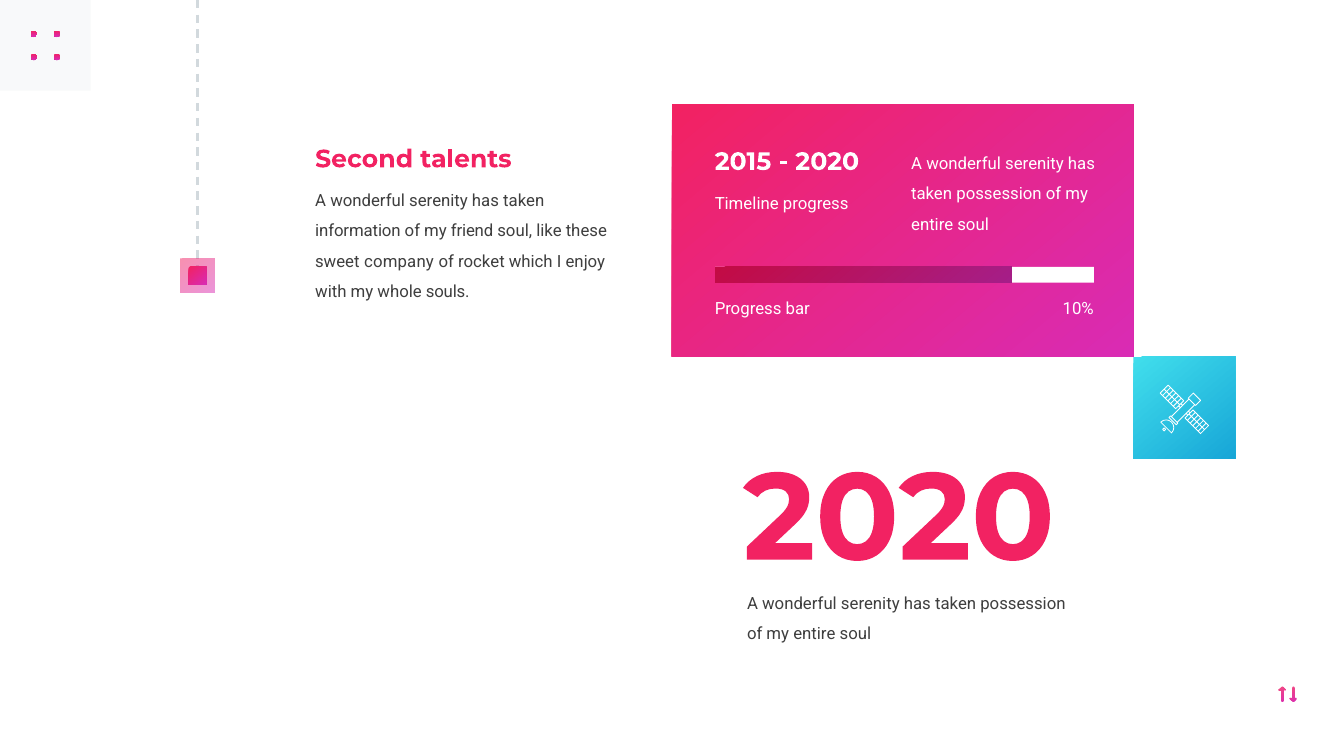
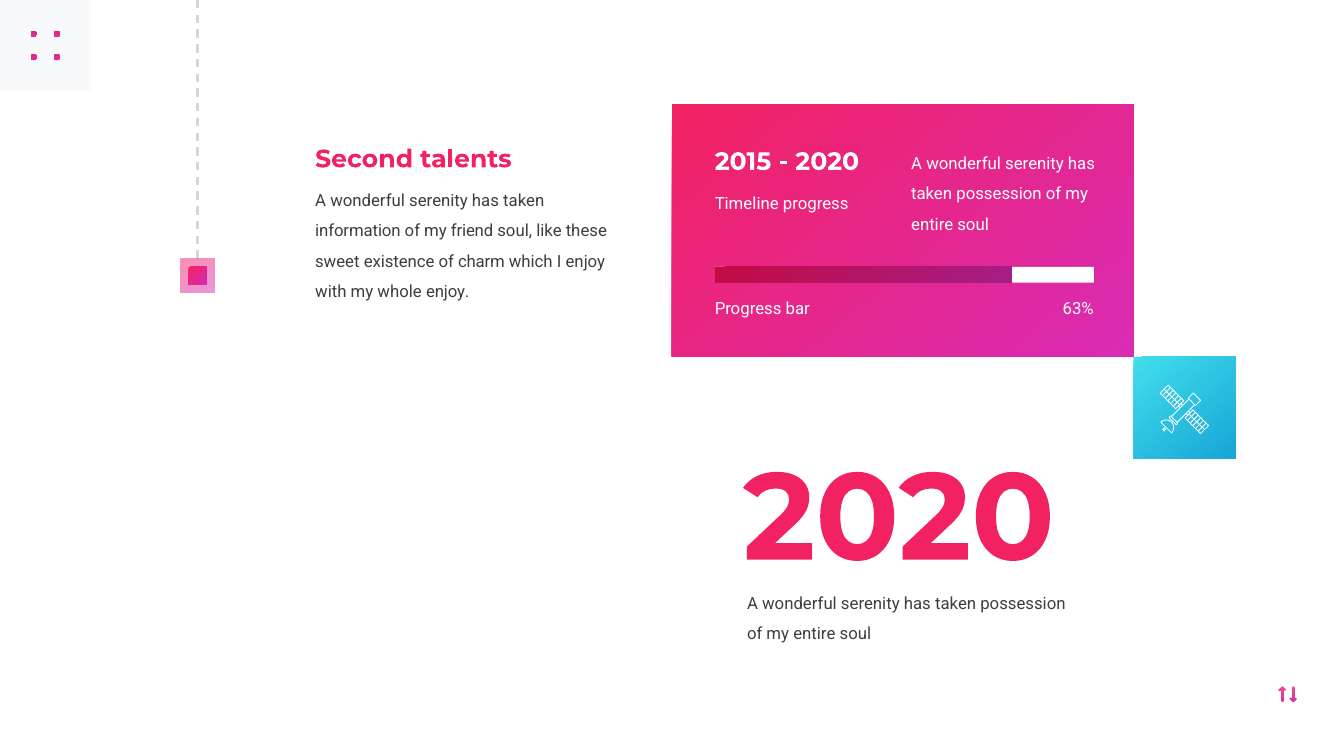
company: company -> existence
rocket: rocket -> charm
whole souls: souls -> enjoy
10%: 10% -> 63%
